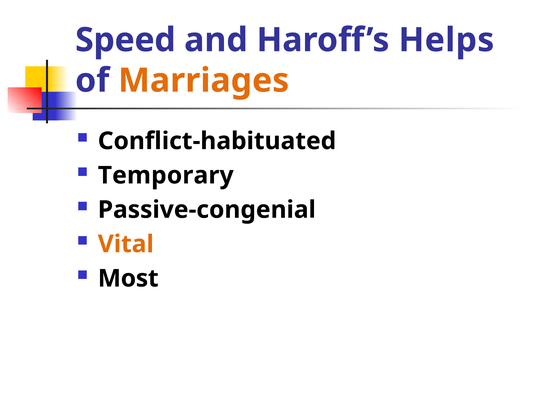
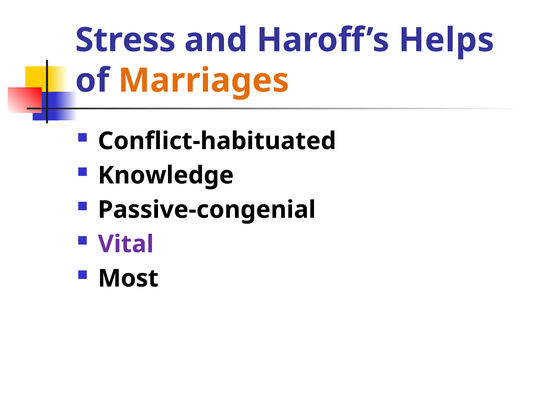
Speed: Speed -> Stress
Temporary: Temporary -> Knowledge
Vital colour: orange -> purple
